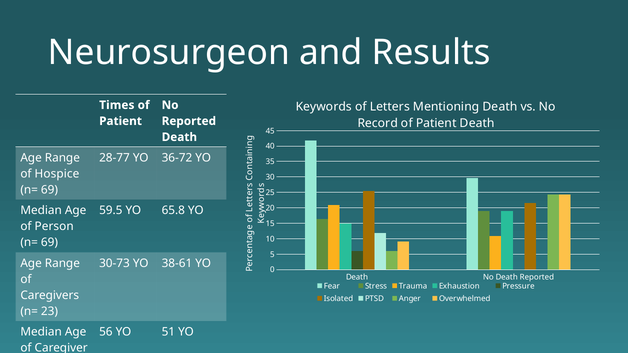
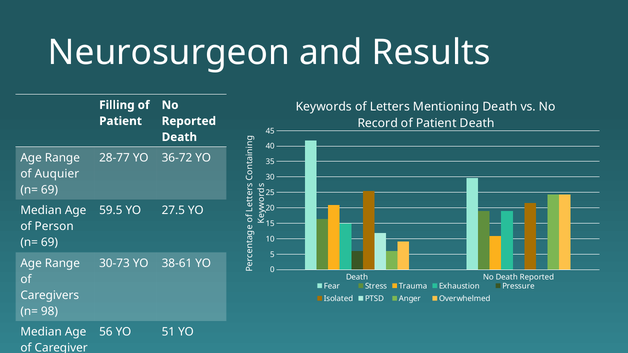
Times: Times -> Filling
Hospice: Hospice -> Auquier
65.8: 65.8 -> 27.5
23: 23 -> 98
